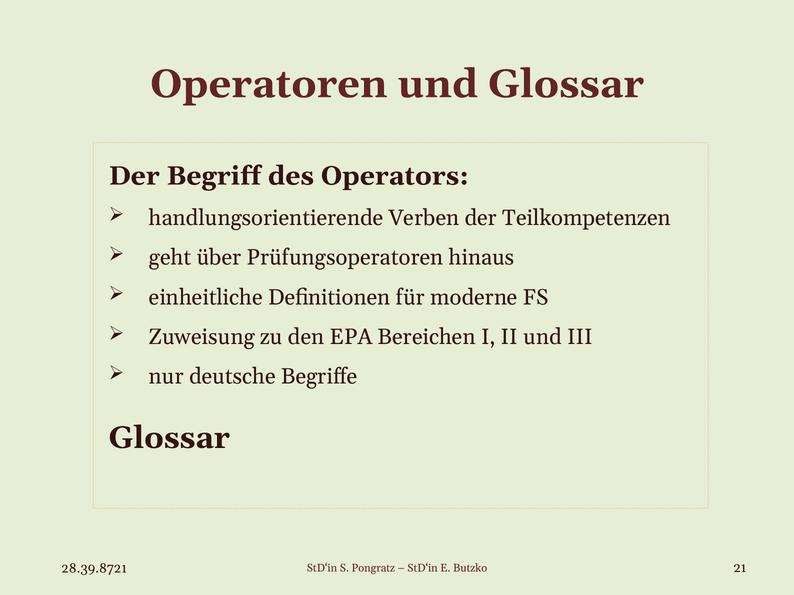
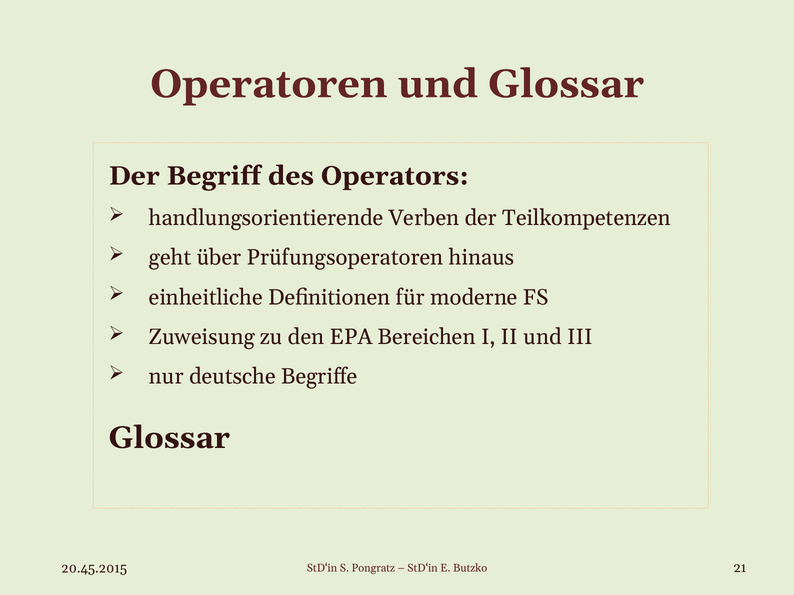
28.39.8721: 28.39.8721 -> 20.45.2015
